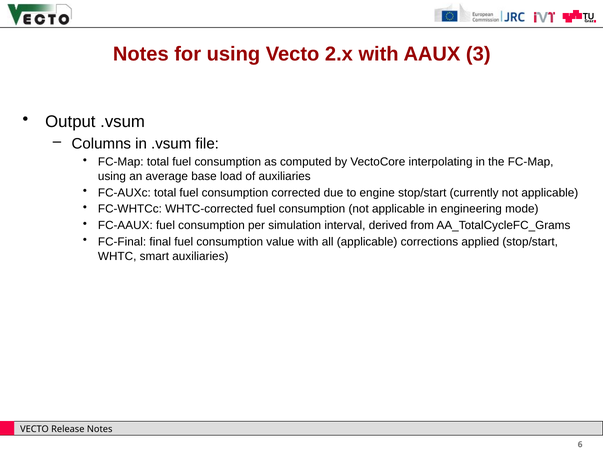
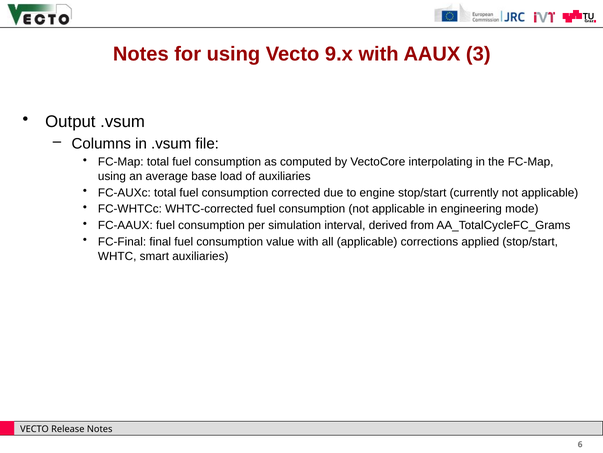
2.x: 2.x -> 9.x
